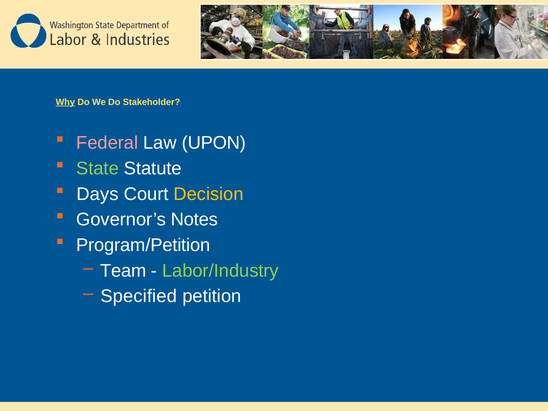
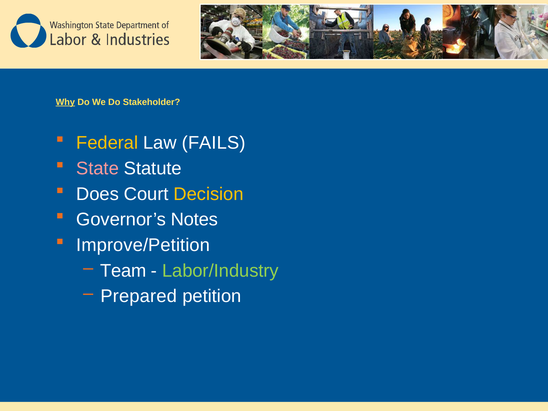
Federal colour: pink -> yellow
UPON: UPON -> FAILS
State colour: light green -> pink
Days: Days -> Does
Program/Petition: Program/Petition -> Improve/Petition
Specified: Specified -> Prepared
